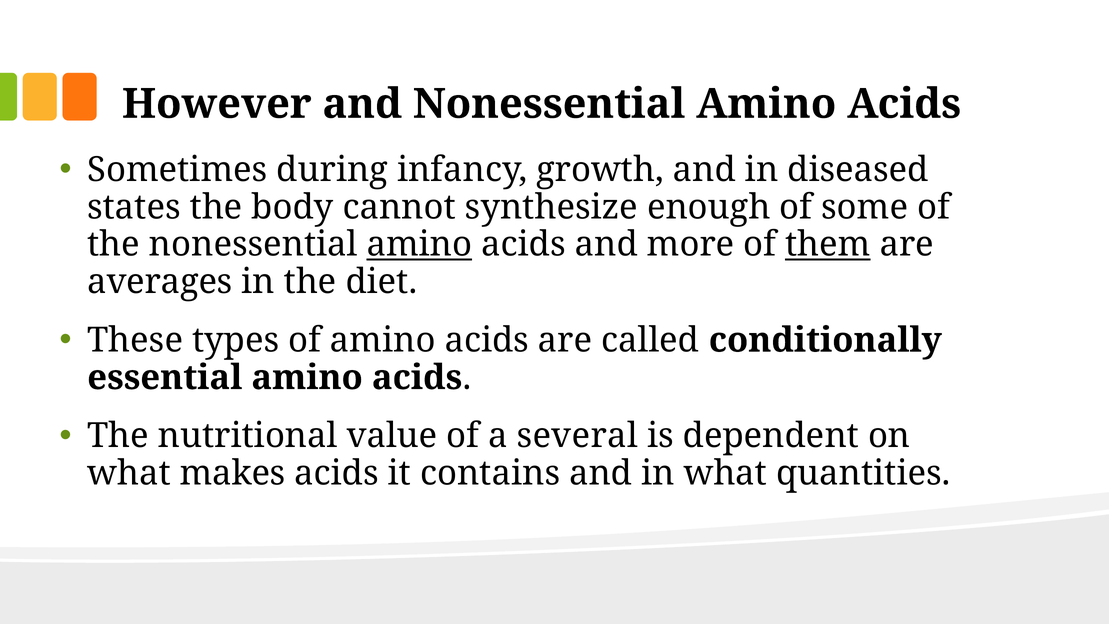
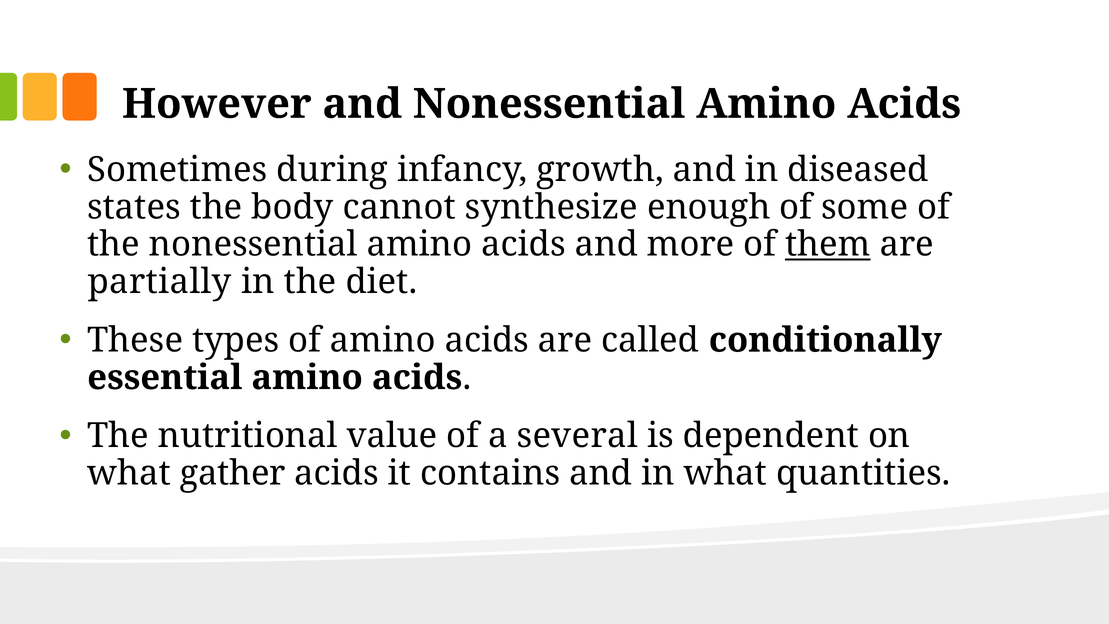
amino at (419, 245) underline: present -> none
averages: averages -> partially
makes: makes -> gather
